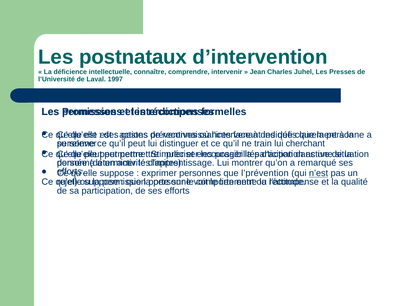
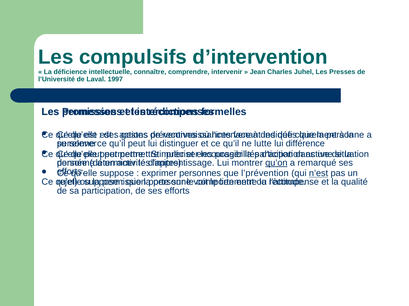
postnataux: postnataux -> compulsifs
train: train -> lutte
cherchant: cherchant -> différence
qu’on underline: none -> present
